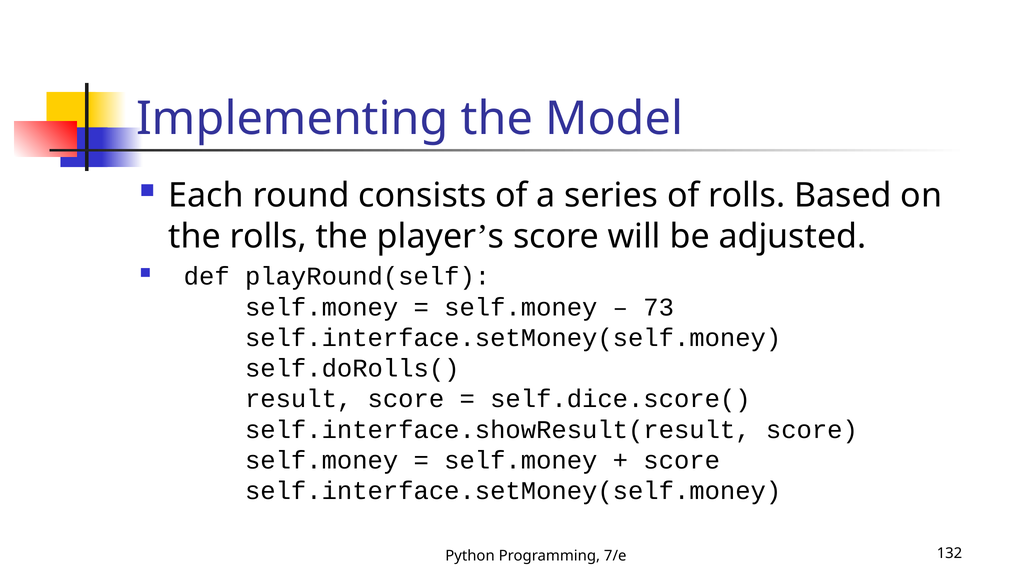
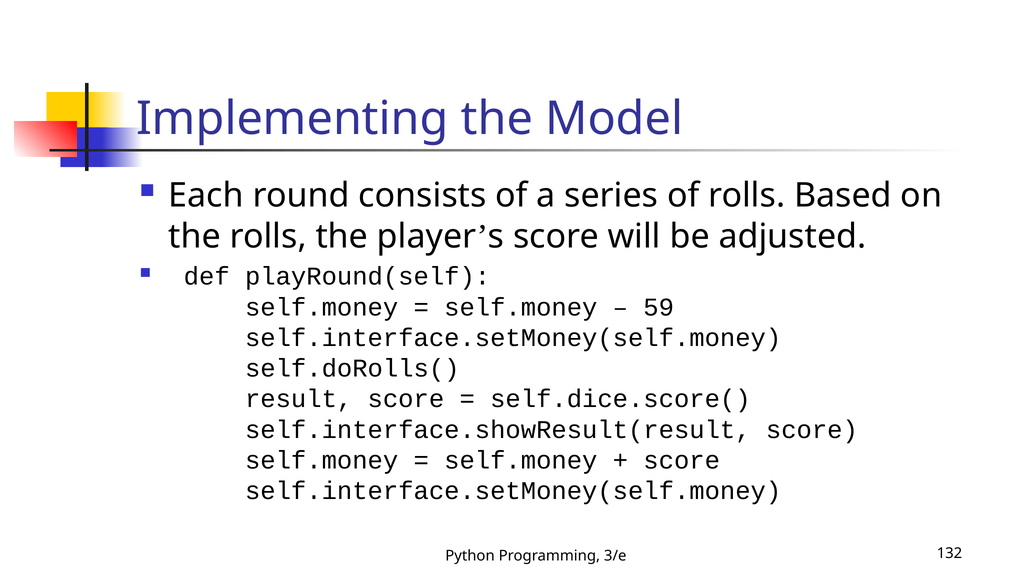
73: 73 -> 59
7/e: 7/e -> 3/e
